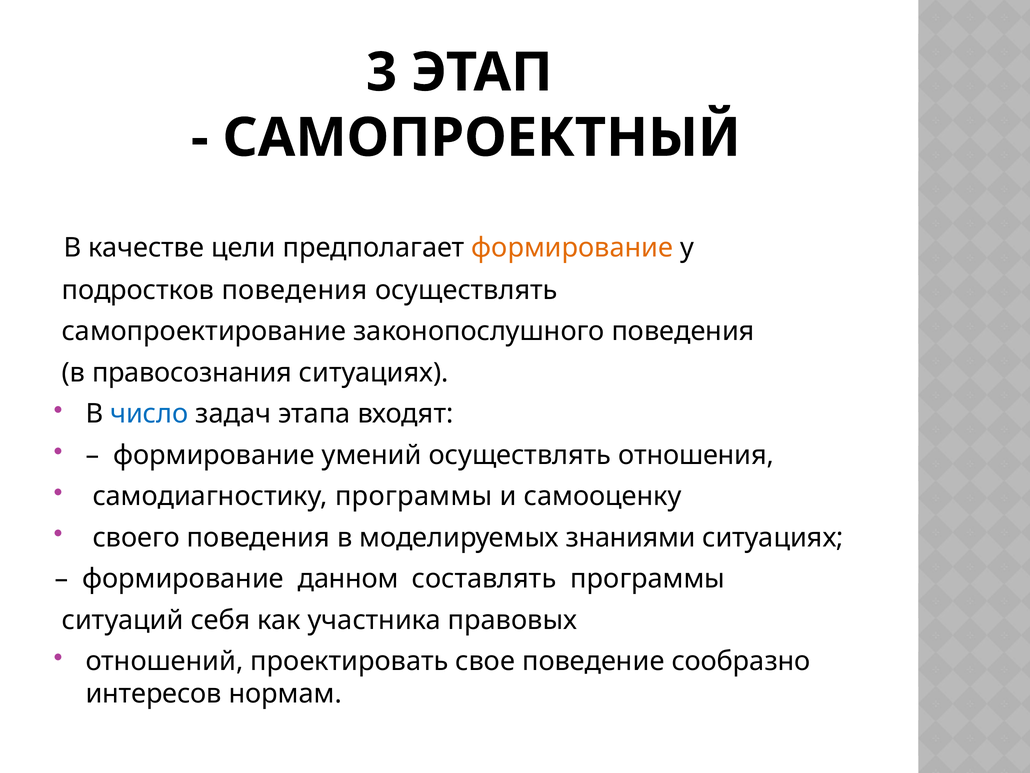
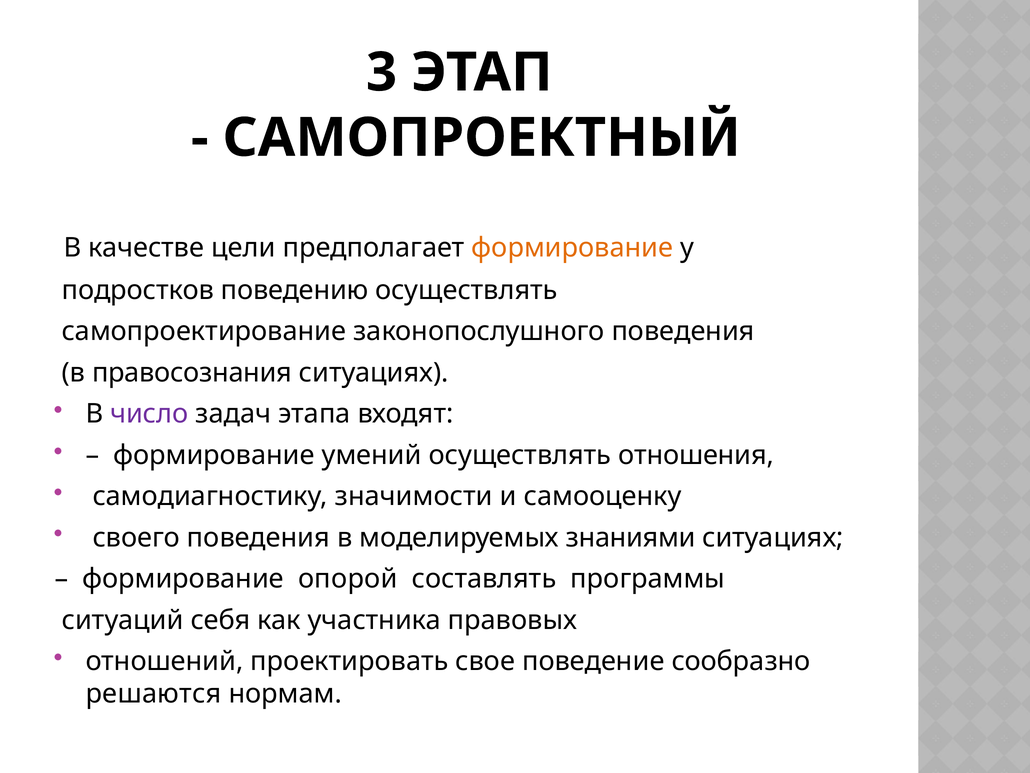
подростков поведения: поведения -> поведению
число colour: blue -> purple
самодиагностику программы: программы -> значимости
данном: данном -> опорой
интересов: интересов -> решаются
